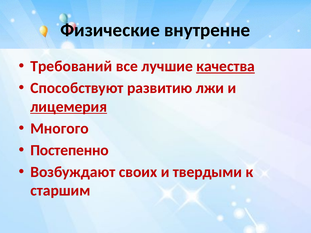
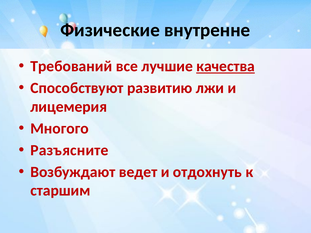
лицемерия underline: present -> none
Постепенно: Постепенно -> Разъясните
своих: своих -> ведет
твердыми: твердыми -> отдохнуть
